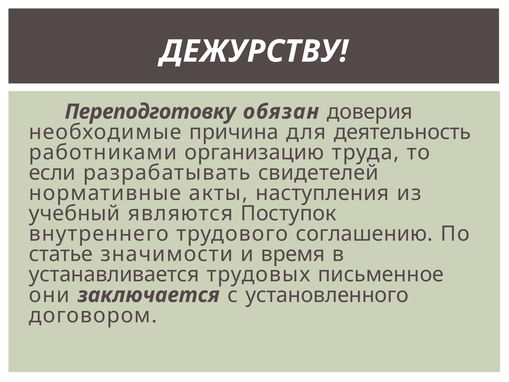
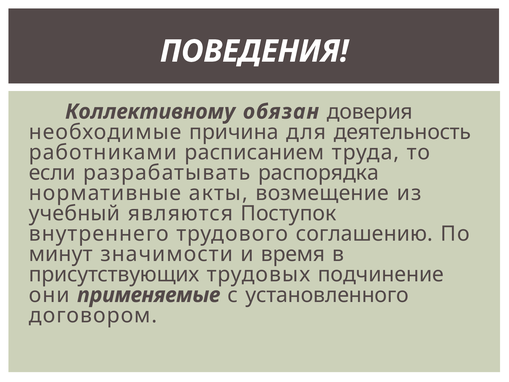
ДЕЖУРСТВУ: ДЕЖУРСТВУ -> ПОВЕДЕНИЯ
Переподготовку: Переподготовку -> Коллективному
организацию: организацию -> расписанием
свидетелей: свидетелей -> распорядка
наступления: наступления -> возмещение
статье: статье -> минут
устанавливается: устанавливается -> присутствующих
письменное: письменное -> подчинение
заключается: заключается -> применяемые
